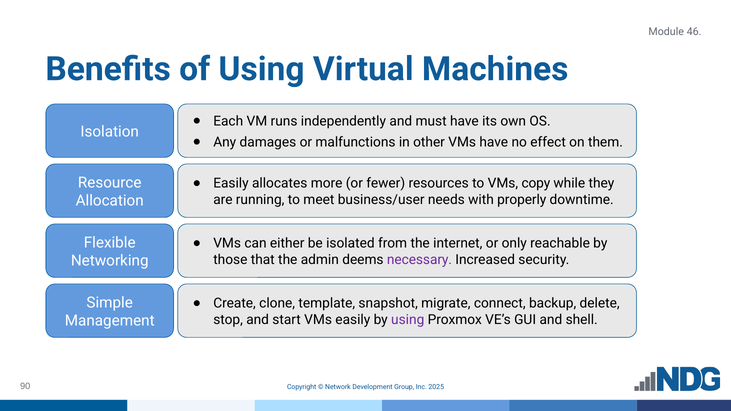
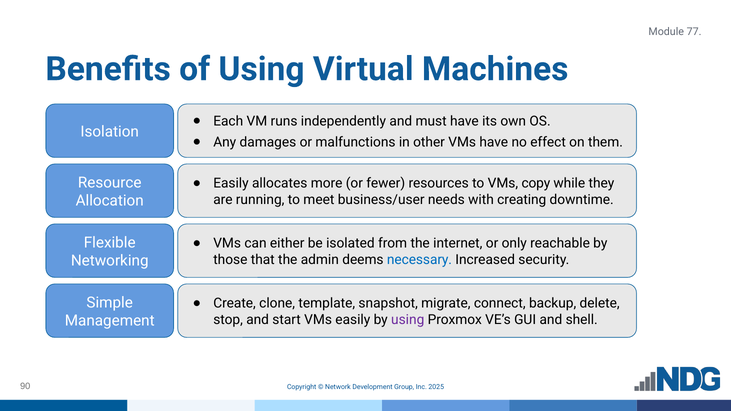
46: 46 -> 77
properly: properly -> creating
necessary colour: purple -> blue
